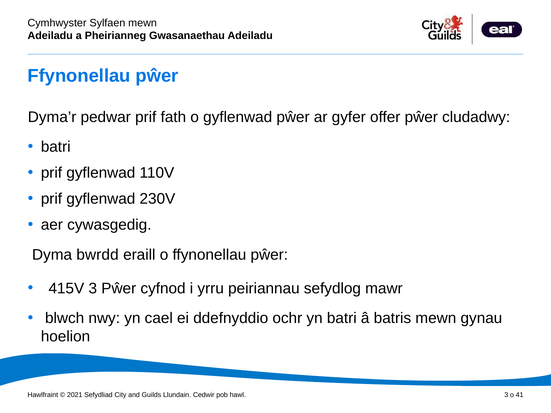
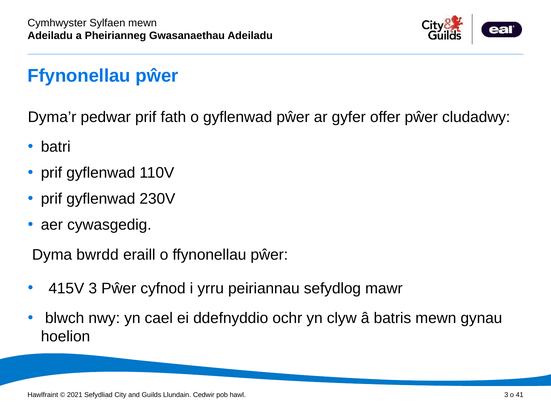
yn batri: batri -> clyw
